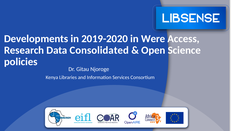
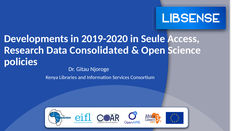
Were: Were -> Seule
